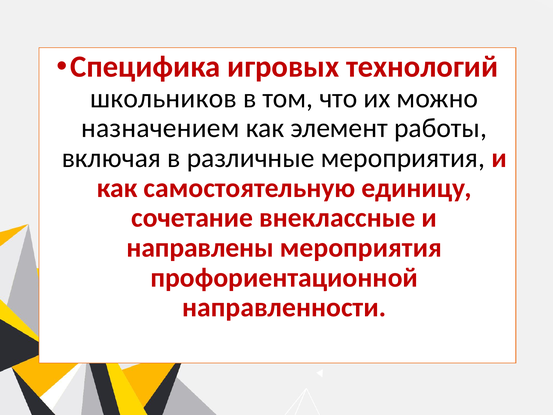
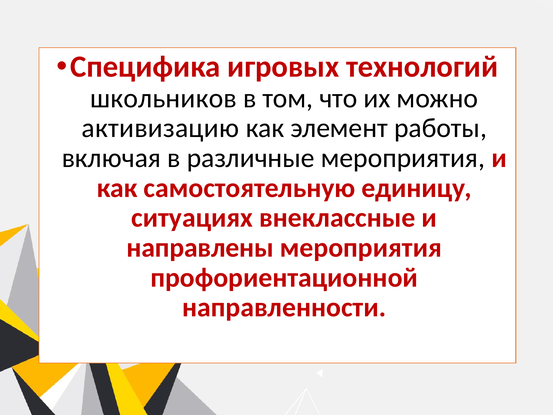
назначением: назначением -> активизацию
сочетание: сочетание -> ситуациях
